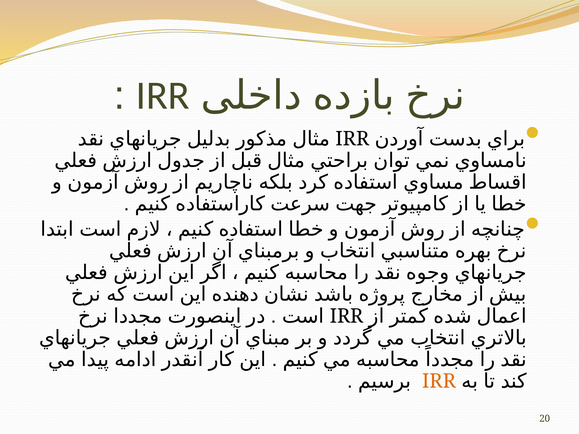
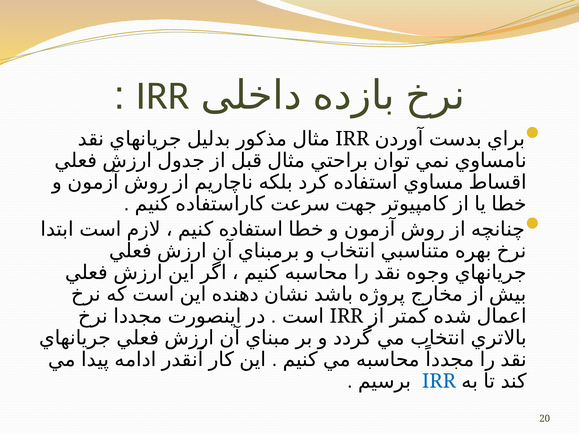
IRR at (439, 381) colour: orange -> blue
